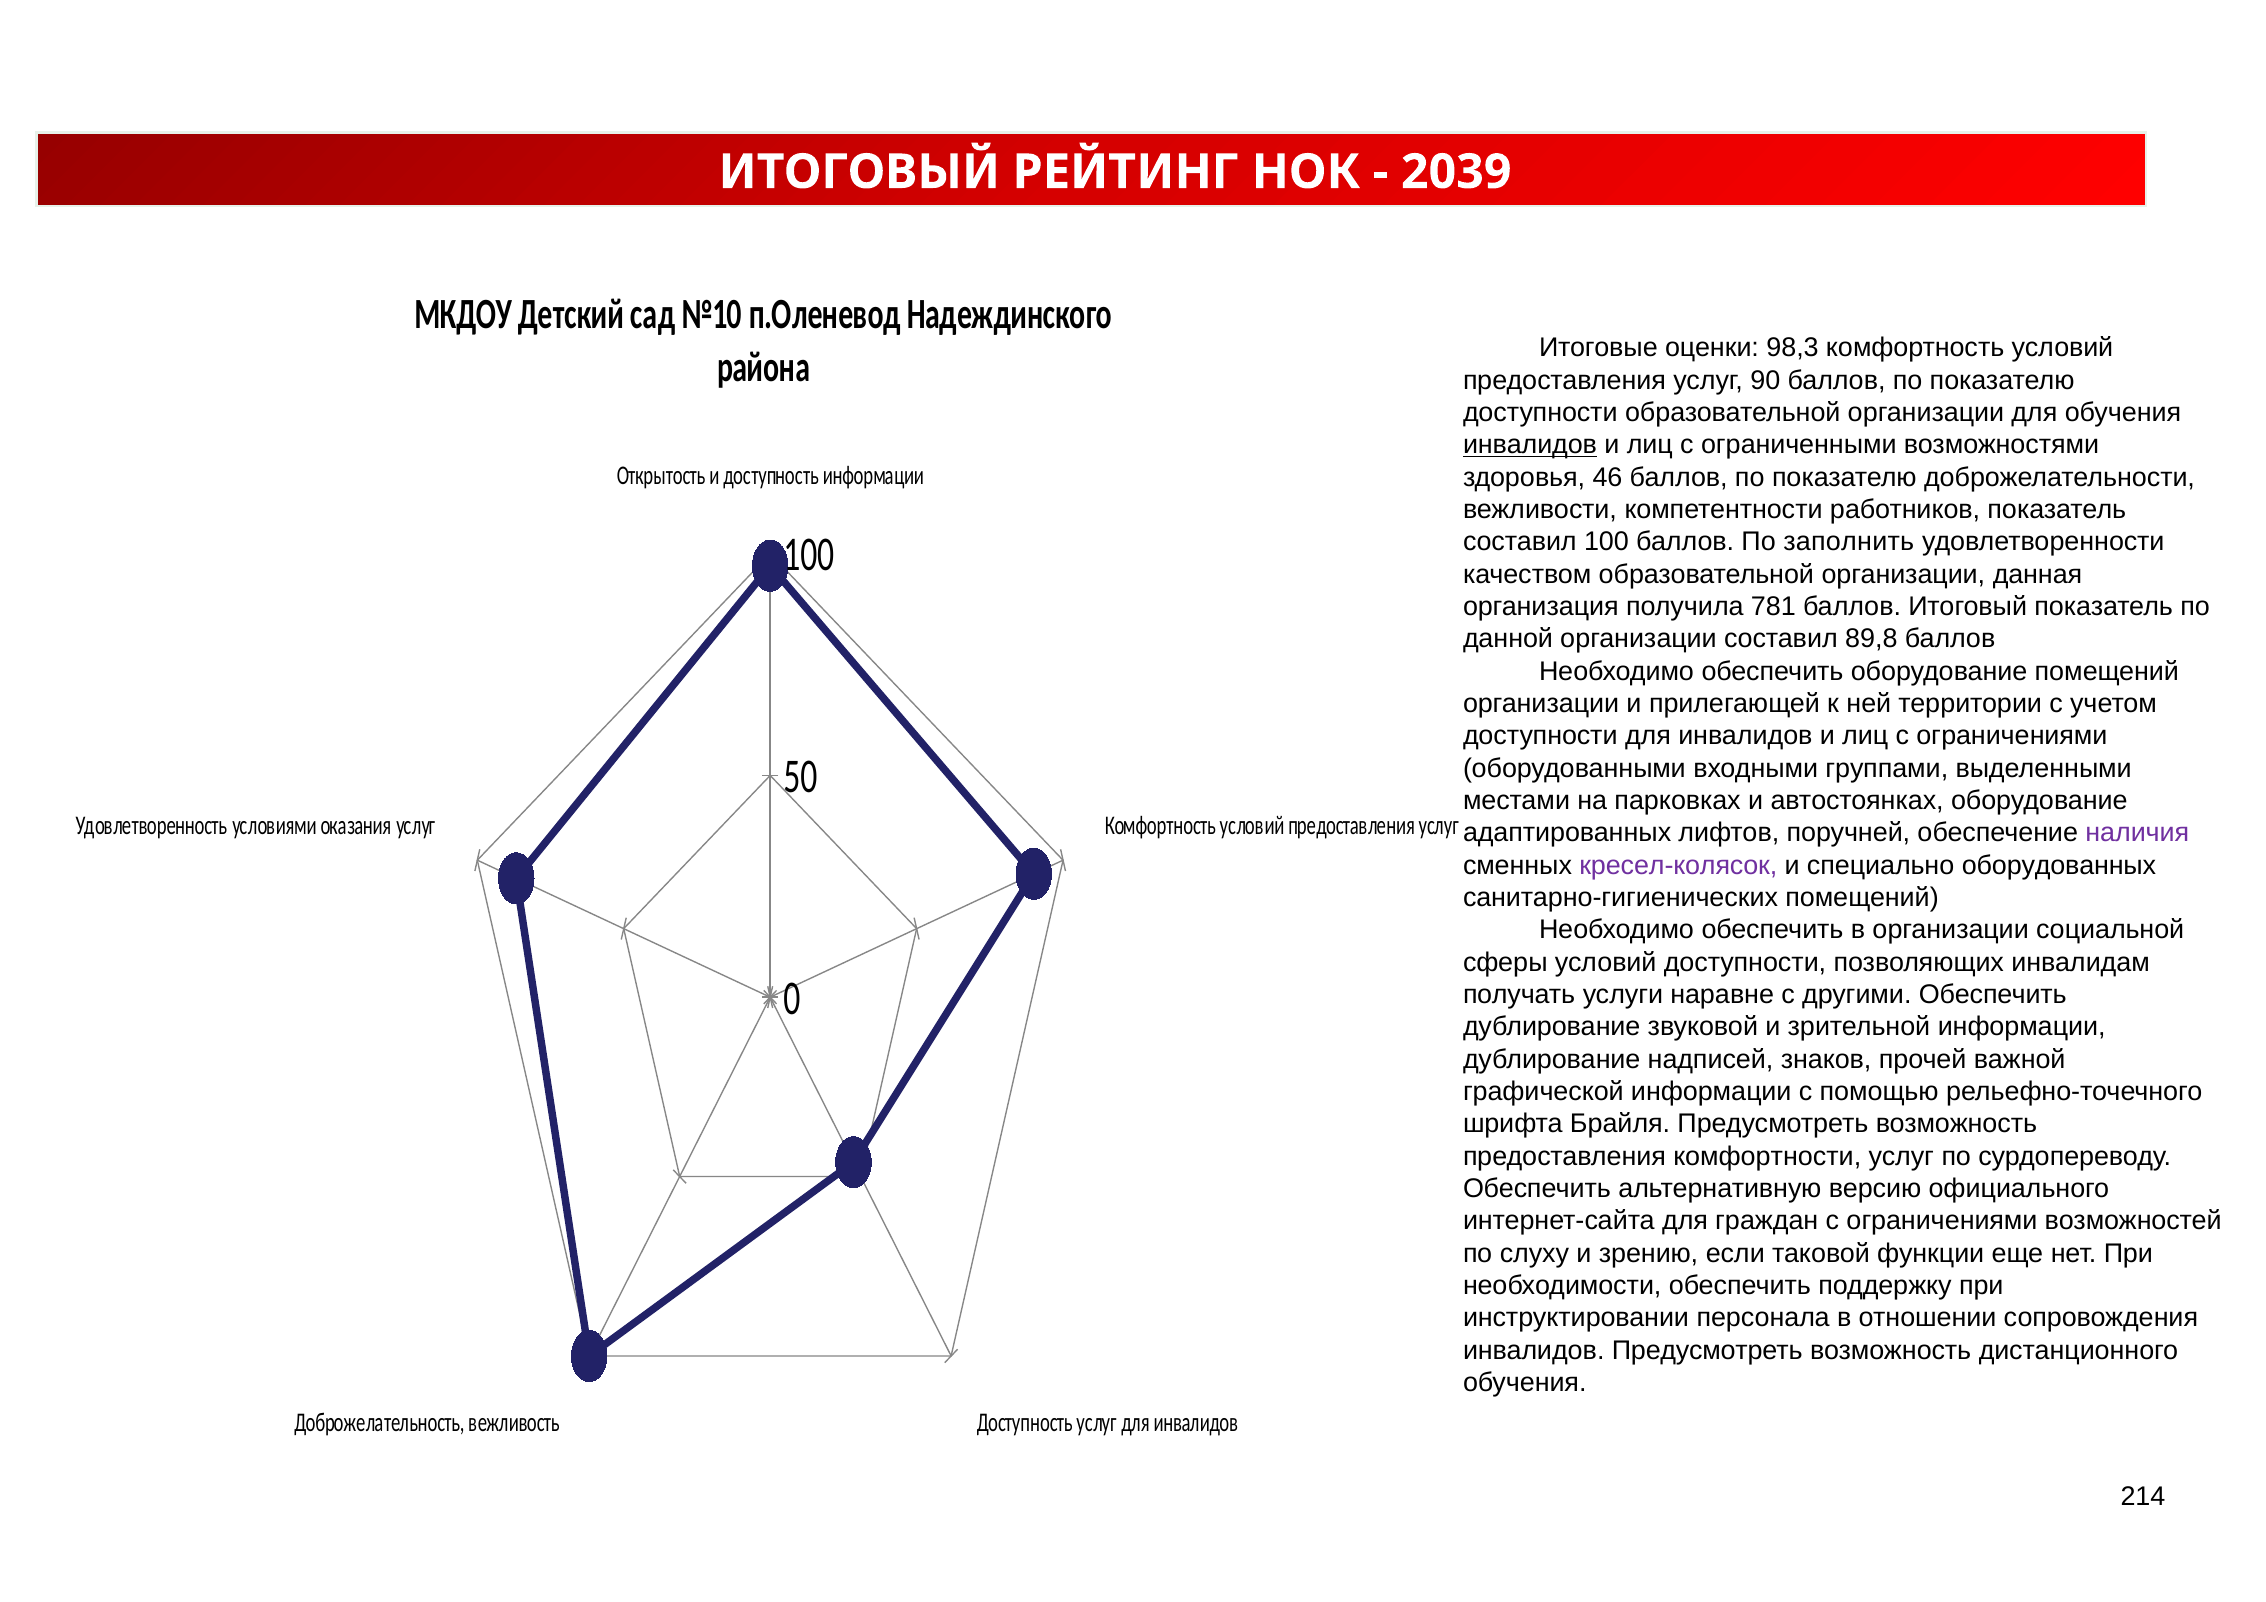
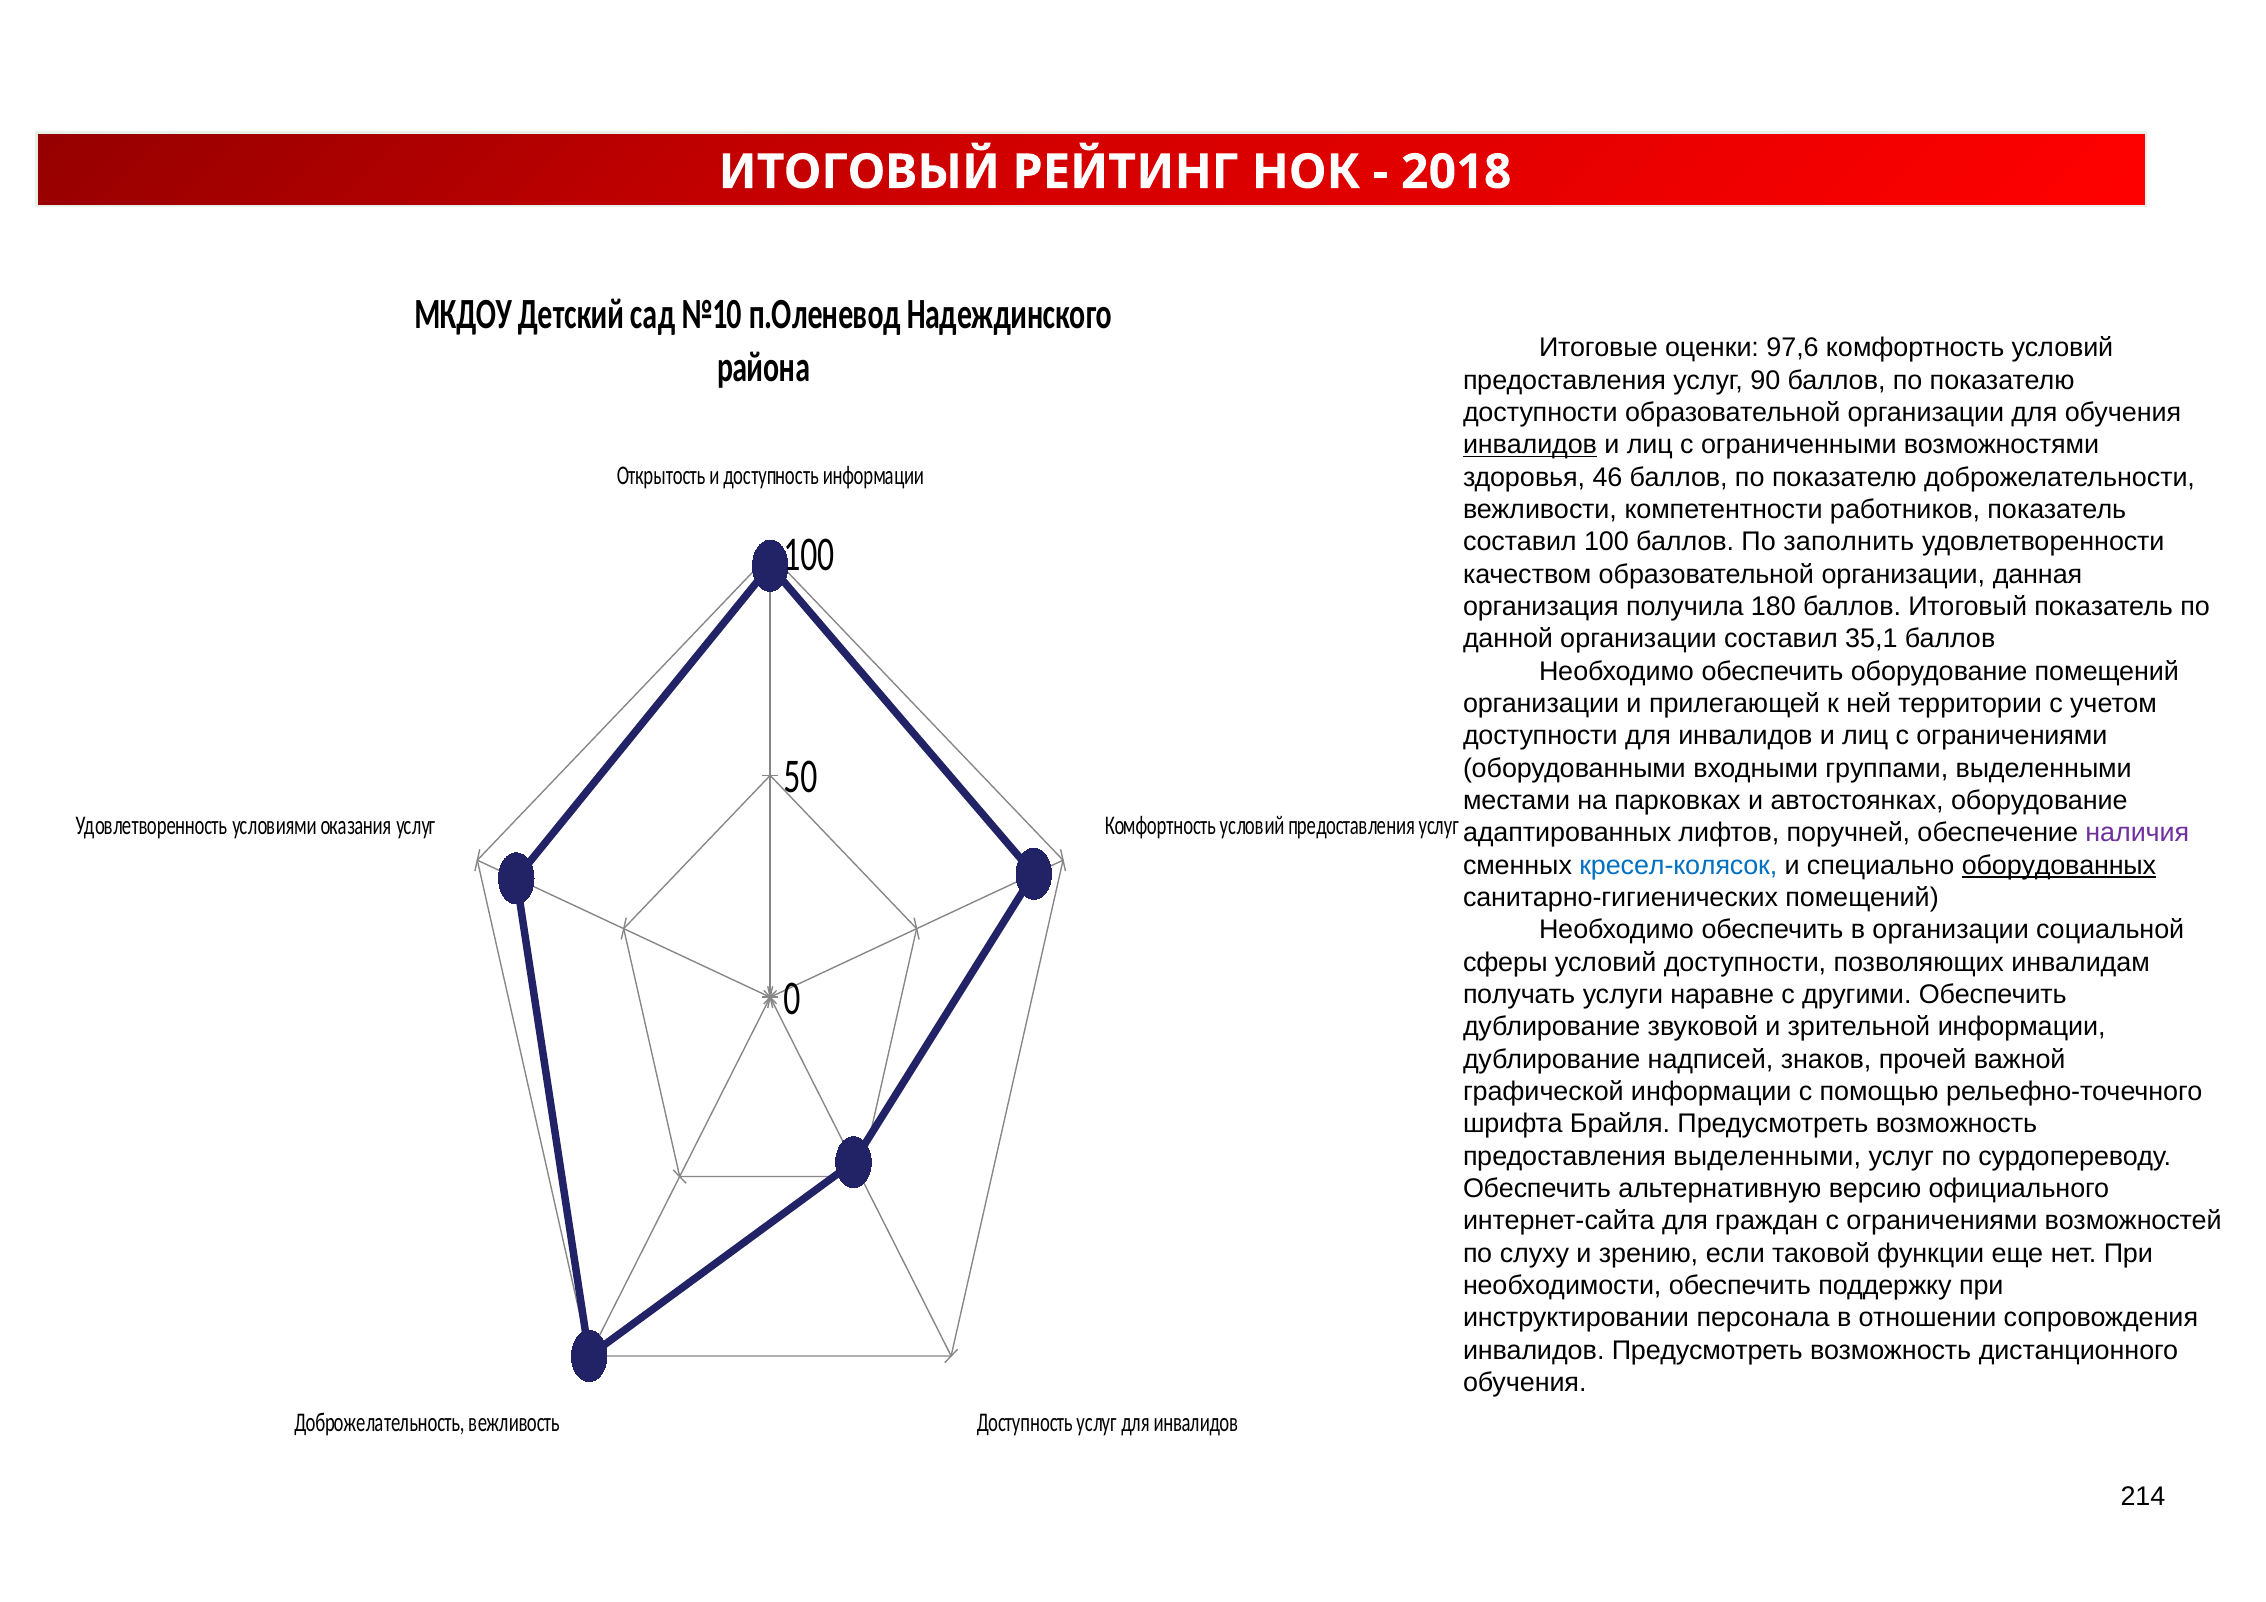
2039: 2039 -> 2018
98,3: 98,3 -> 97,6
781: 781 -> 180
89,8: 89,8 -> 35,1
кресел-колясок colour: purple -> blue
оборудованных underline: none -> present
предоставления комфортности: комфортности -> выделенными
